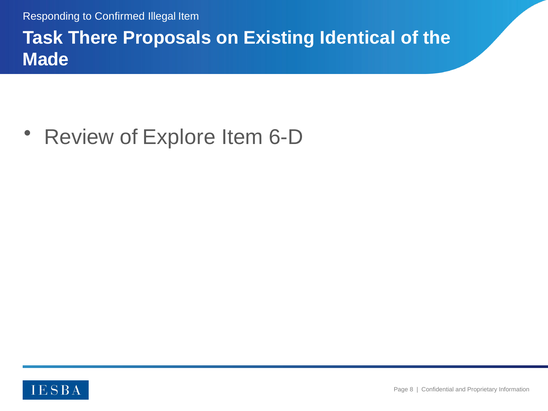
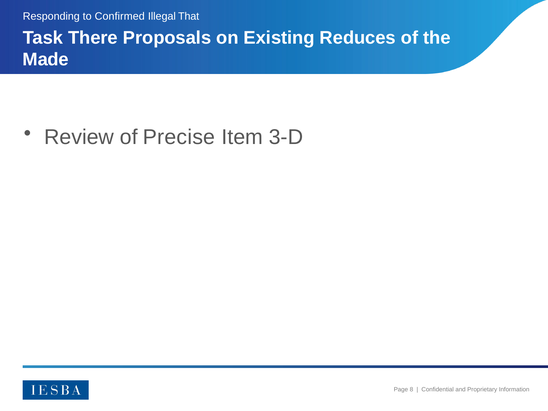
Illegal Item: Item -> That
Identical: Identical -> Reduces
Explore: Explore -> Precise
6-D: 6-D -> 3-D
